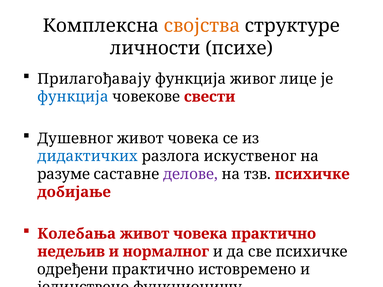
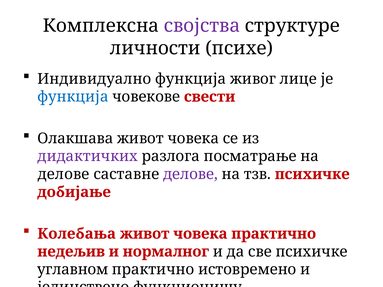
својства colour: orange -> purple
Прилагођавају: Прилагођавају -> Индивидуално
Душевног: Душевног -> Олакшава
дидактичких colour: blue -> purple
искуственог: искуственог -> посматрање
разуме at (64, 174): разуме -> делове
одређени: одређени -> углавном
